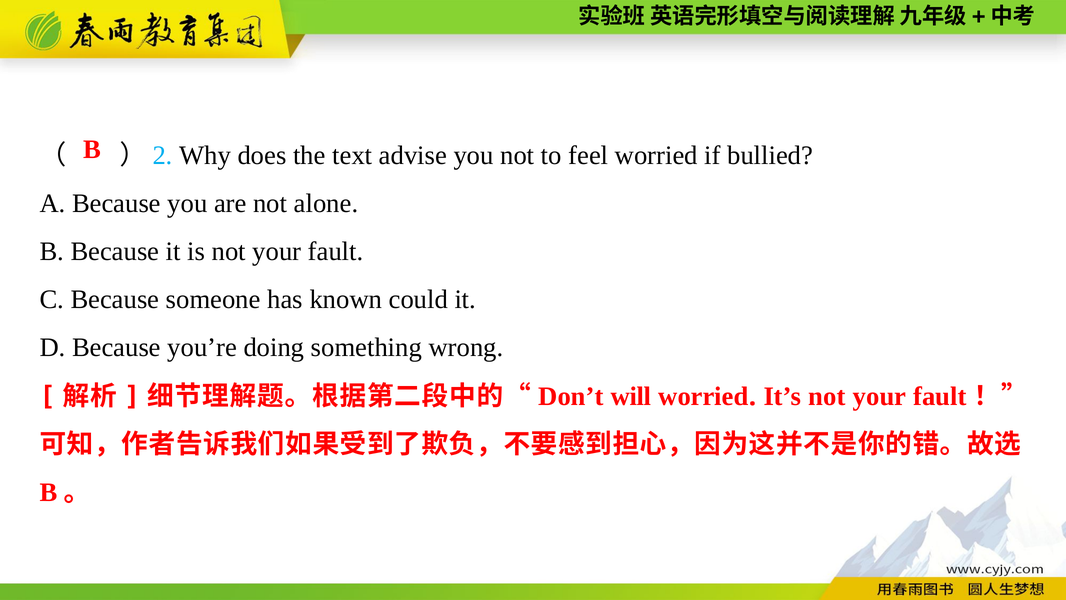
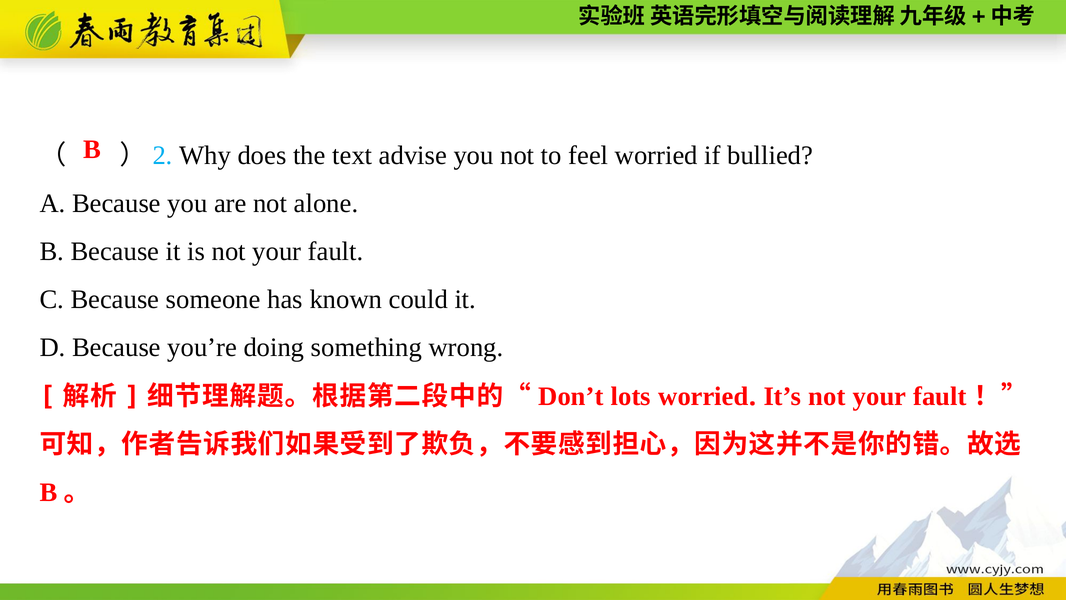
will: will -> lots
